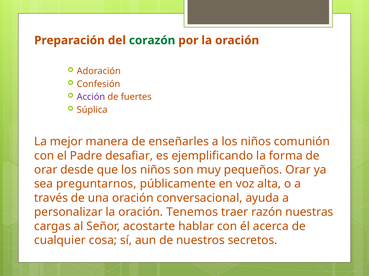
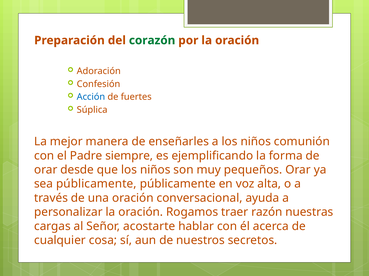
Acción colour: purple -> blue
desafiar: desafiar -> siempre
sea preguntarnos: preguntarnos -> públicamente
Tenemos: Tenemos -> Rogamos
